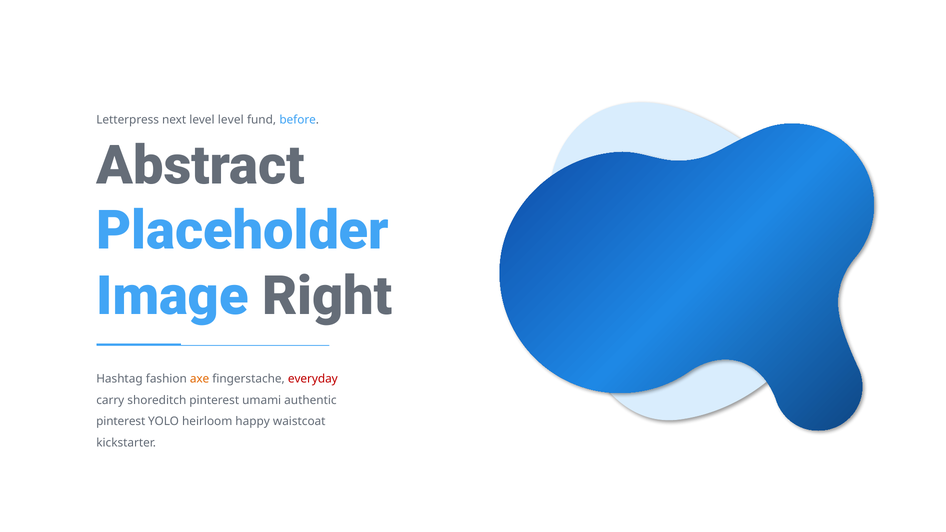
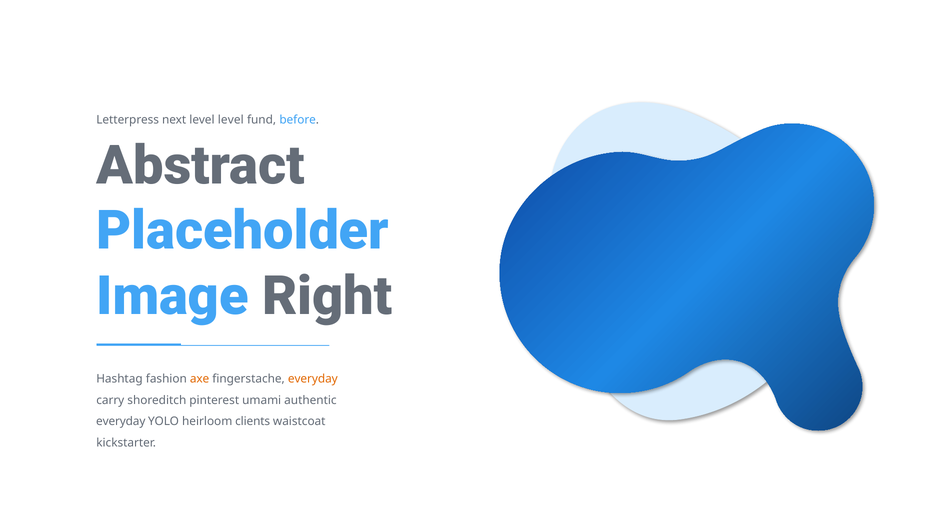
everyday at (313, 379) colour: red -> orange
pinterest at (121, 422): pinterest -> everyday
happy: happy -> clients
